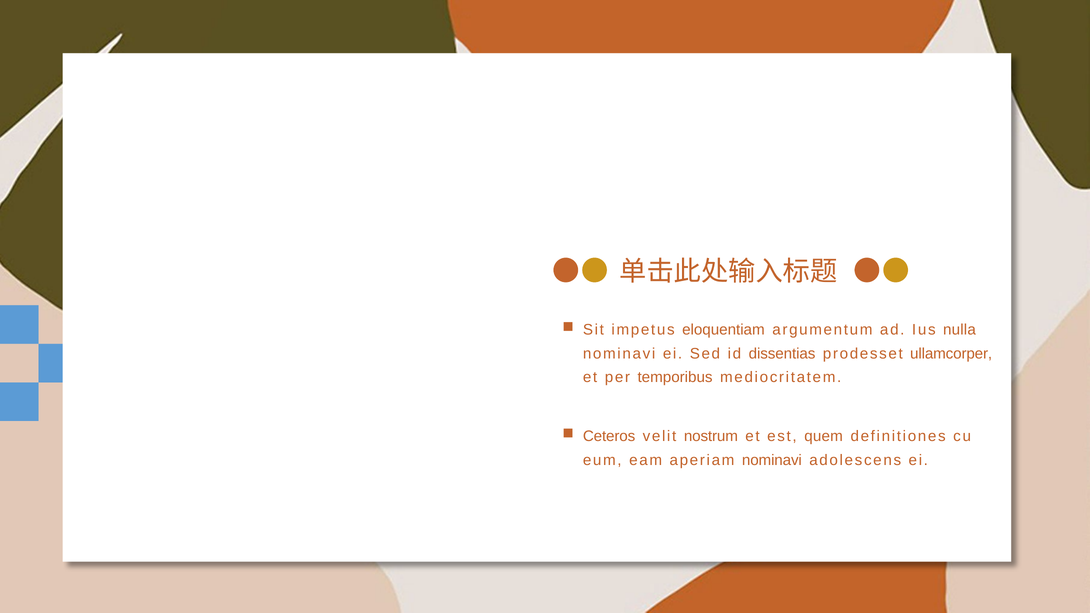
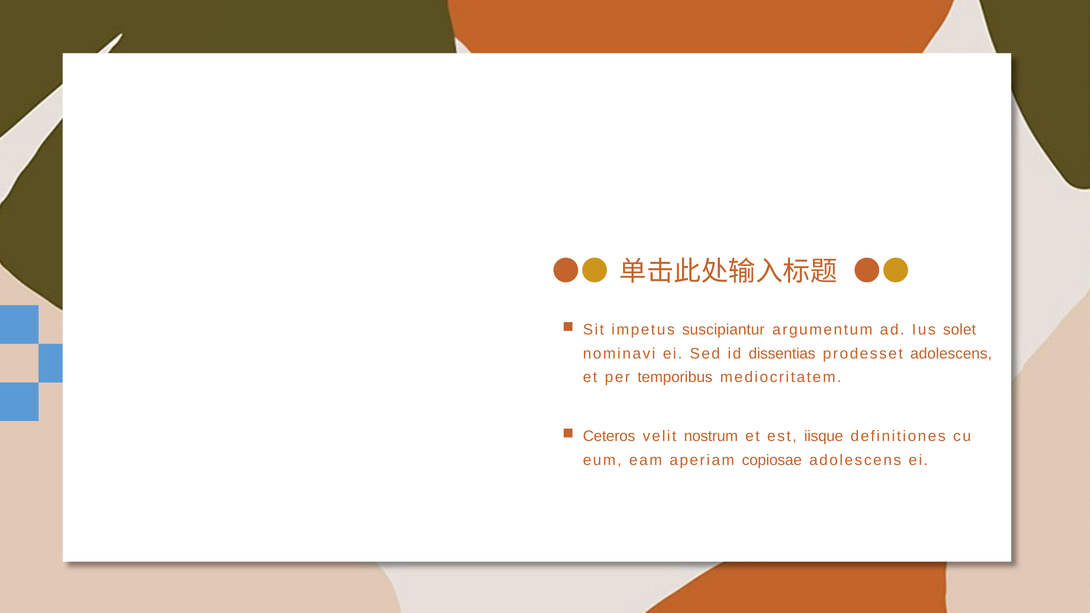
eloquentiam: eloquentiam -> suscipiantur
nulla: nulla -> solet
prodesset ullamcorper: ullamcorper -> adolescens
quem: quem -> iisque
aperiam nominavi: nominavi -> copiosae
